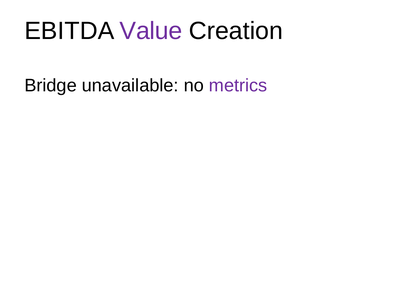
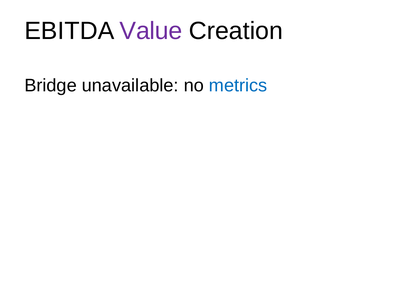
metrics colour: purple -> blue
